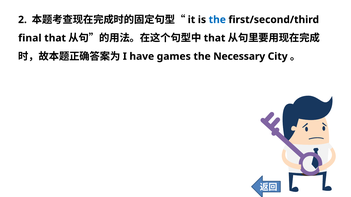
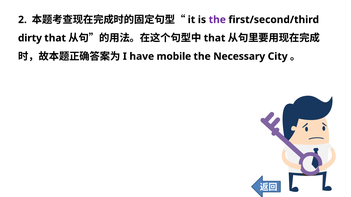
the at (217, 20) colour: blue -> purple
final: final -> dirty
games: games -> mobile
